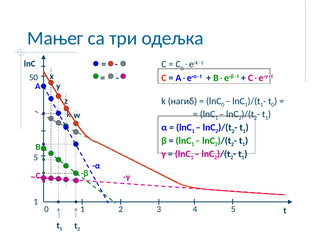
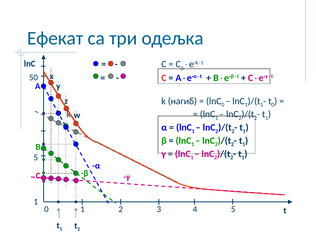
Мањег: Мањег -> Ефекат
